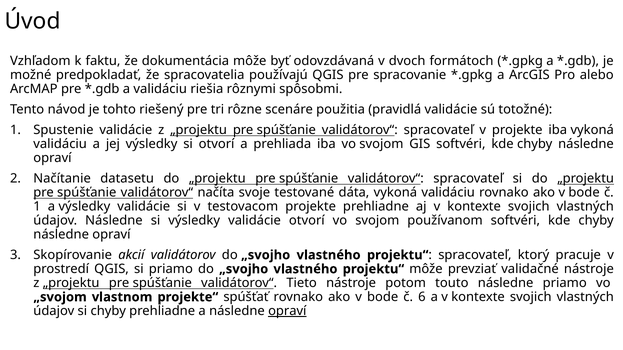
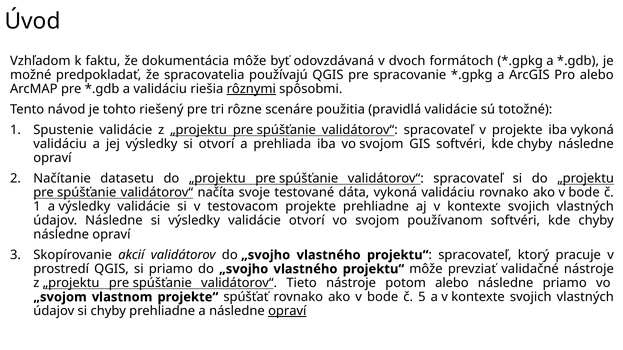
rôznymi underline: none -> present
potom touto: touto -> alebo
6: 6 -> 5
